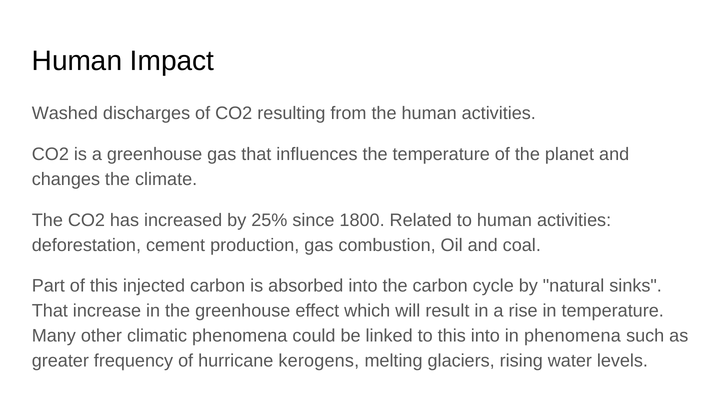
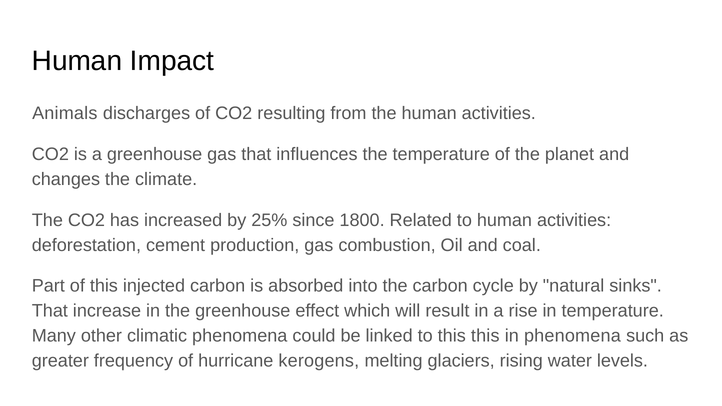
Washed: Washed -> Animals
this into: into -> this
